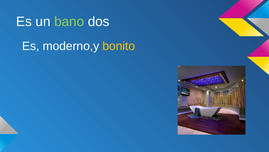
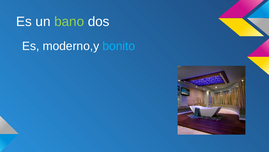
bonito colour: yellow -> light blue
